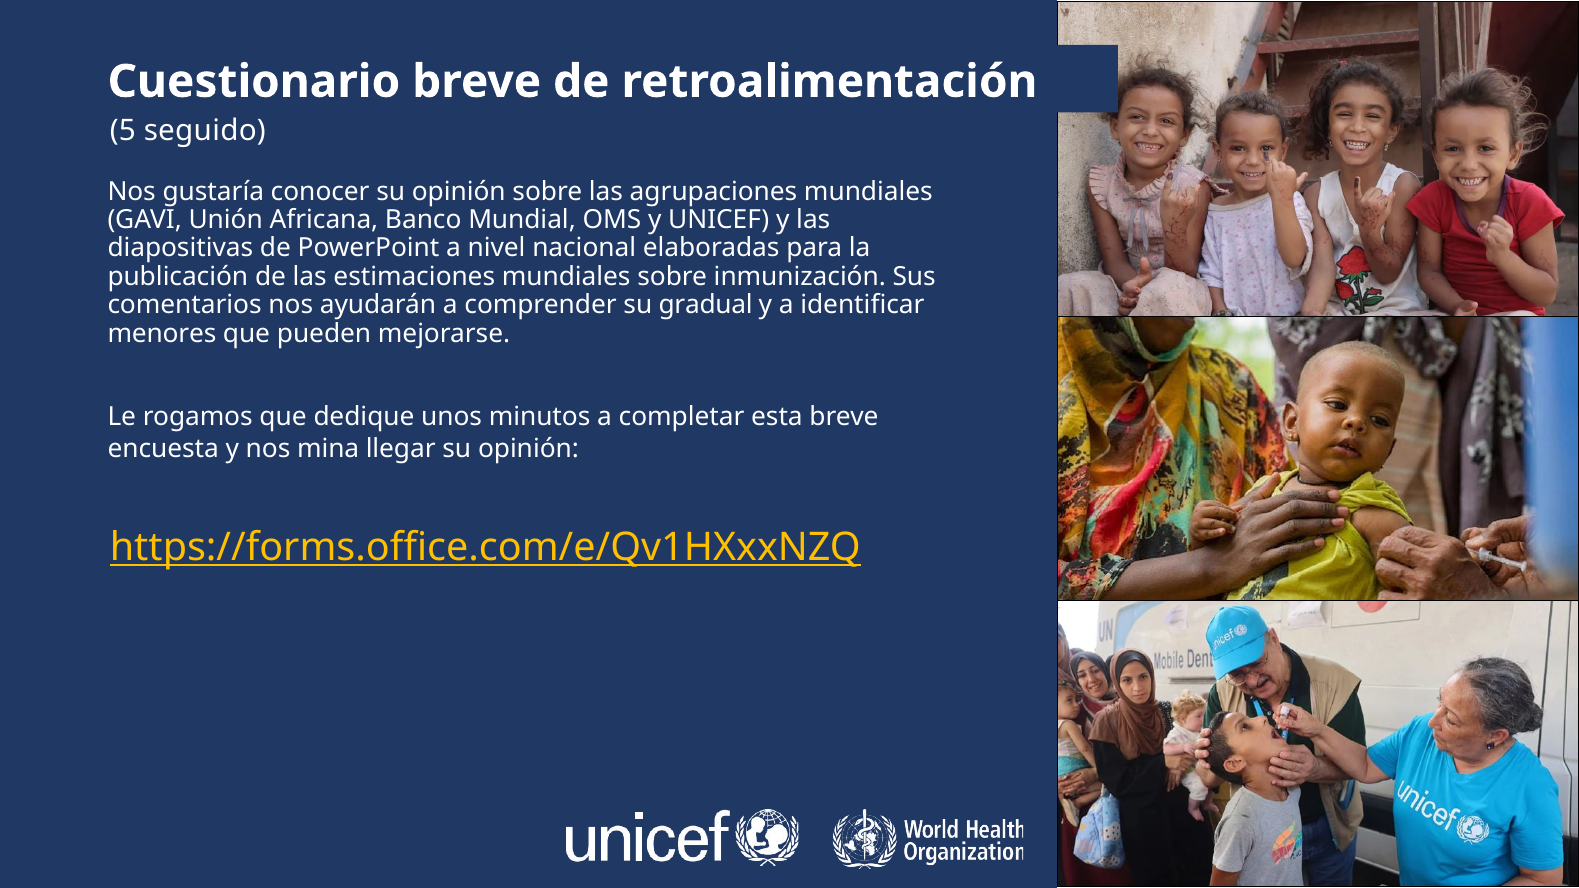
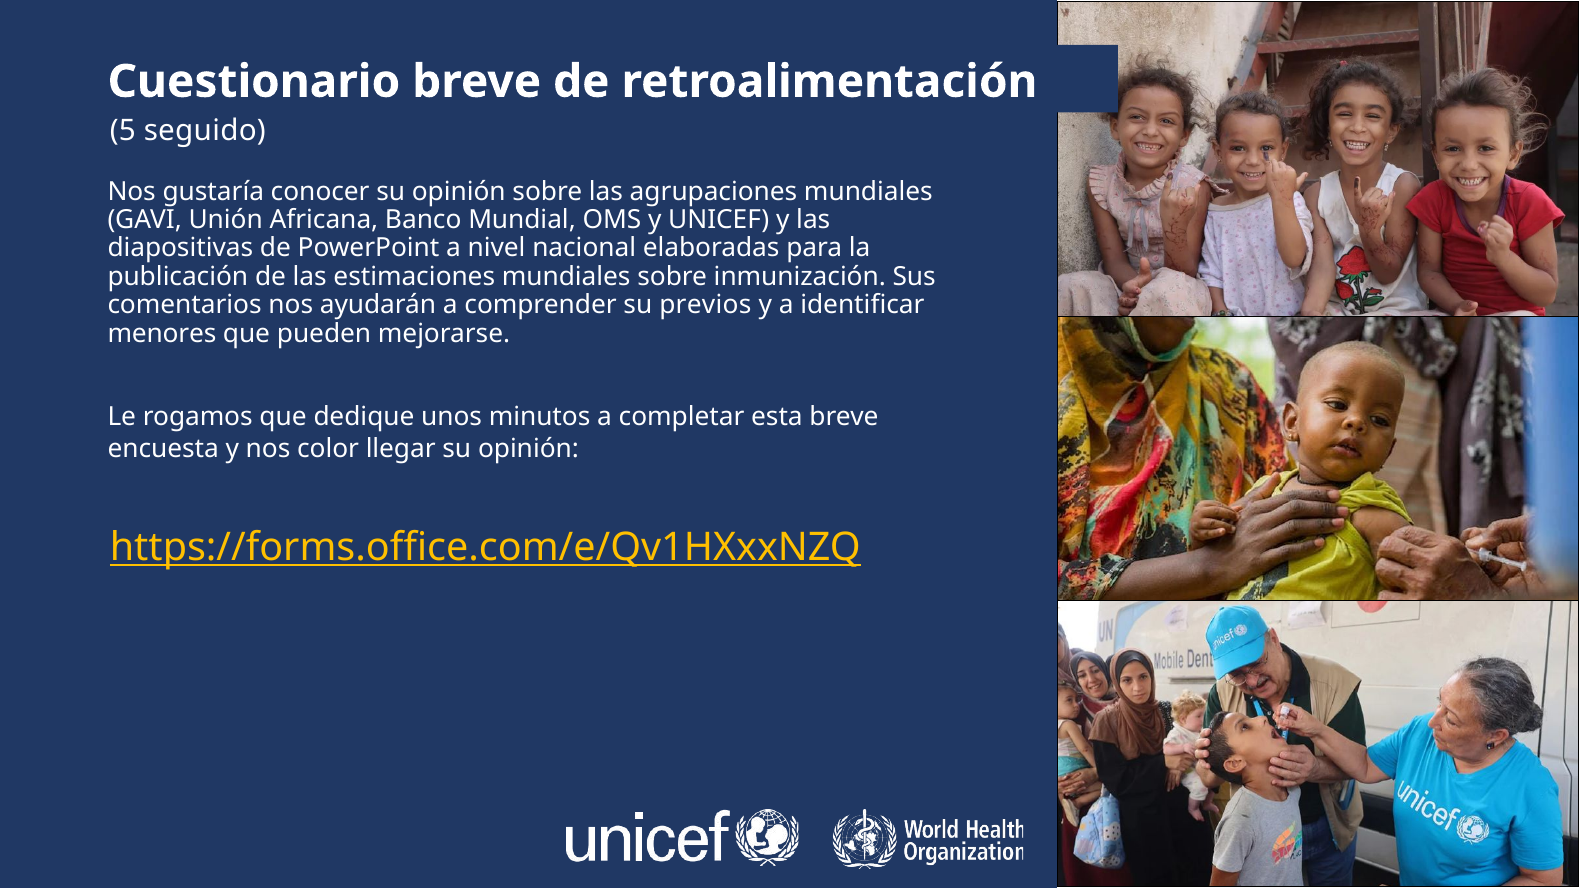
gradual: gradual -> previos
mina: mina -> color
